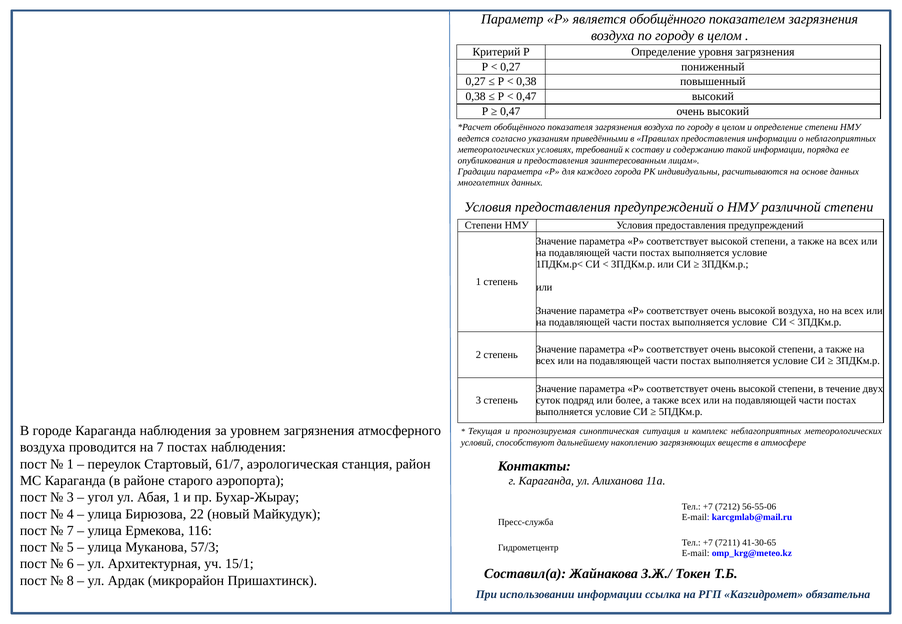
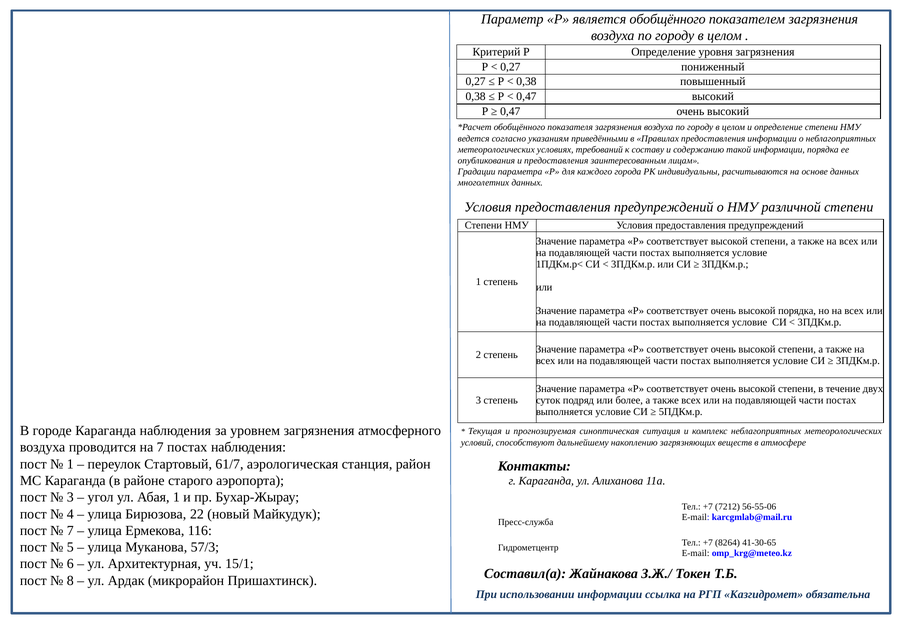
высокой воздуха: воздуха -> порядка
7211: 7211 -> 8264
